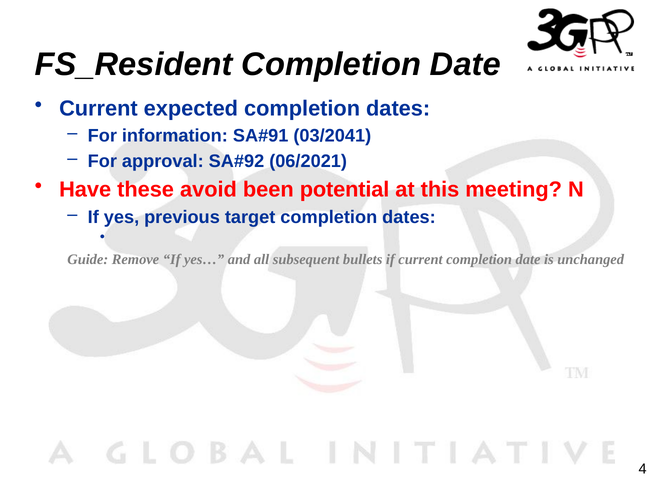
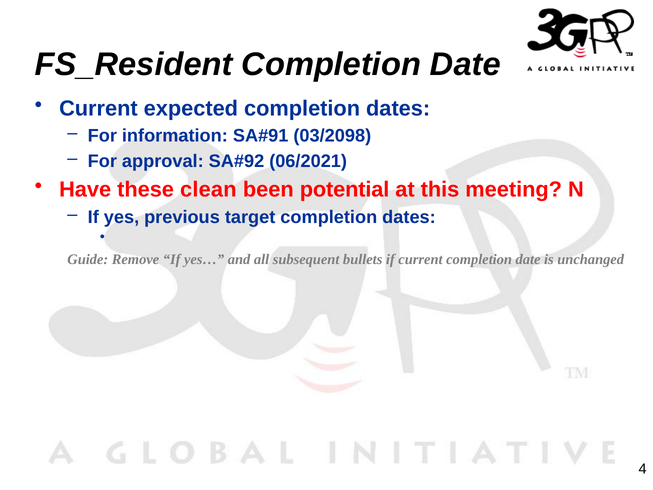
03/2041: 03/2041 -> 03/2098
avoid: avoid -> clean
